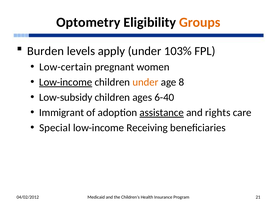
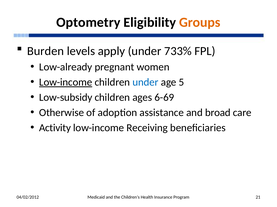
103%: 103% -> 733%
Low-certain: Low-certain -> Low-already
under at (145, 82) colour: orange -> blue
8: 8 -> 5
6-40: 6-40 -> 6-69
Immigrant: Immigrant -> Otherwise
assistance underline: present -> none
rights: rights -> broad
Special: Special -> Activity
